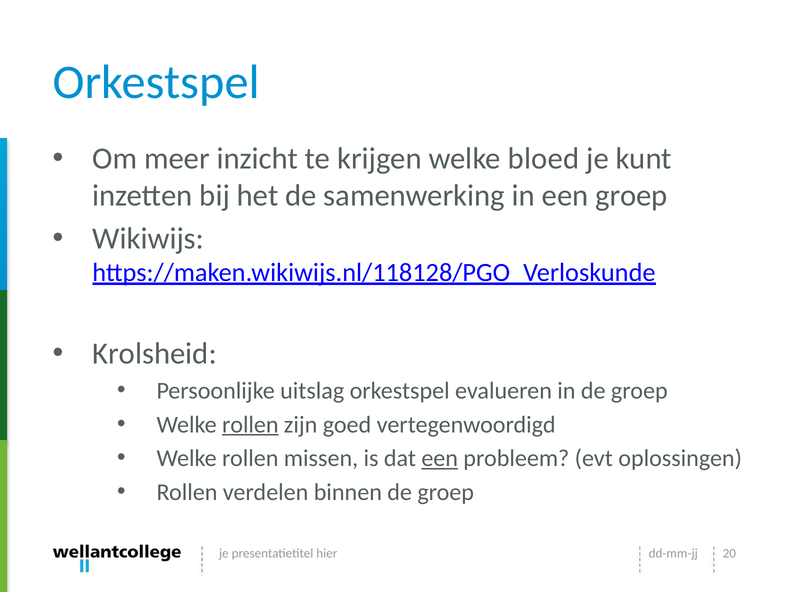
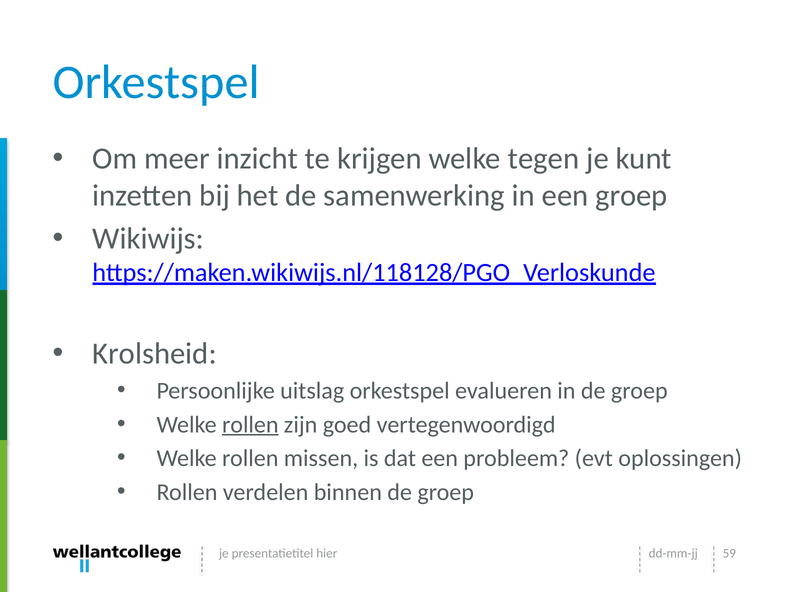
bloed: bloed -> tegen
een at (440, 459) underline: present -> none
20: 20 -> 59
